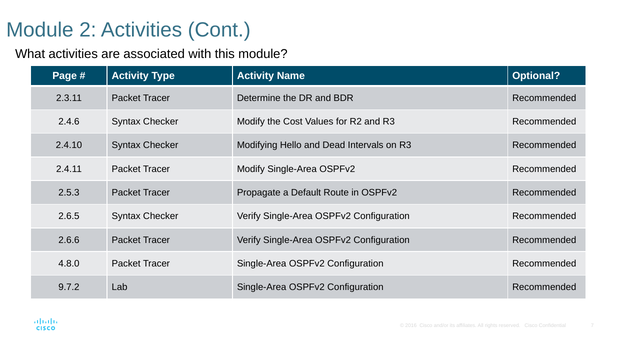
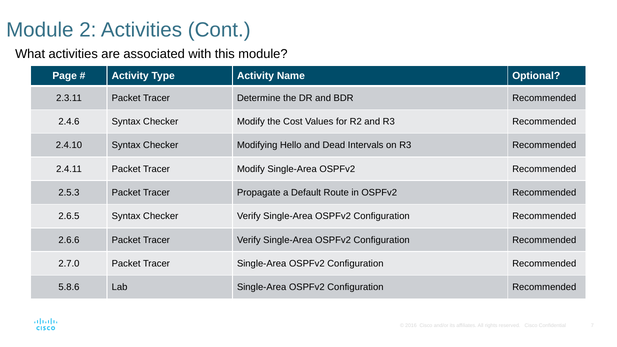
4.8.0: 4.8.0 -> 2.7.0
9.7.2: 9.7.2 -> 5.8.6
